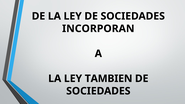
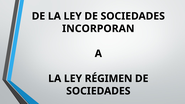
TAMBIEN: TAMBIEN -> RÉGIMEN
